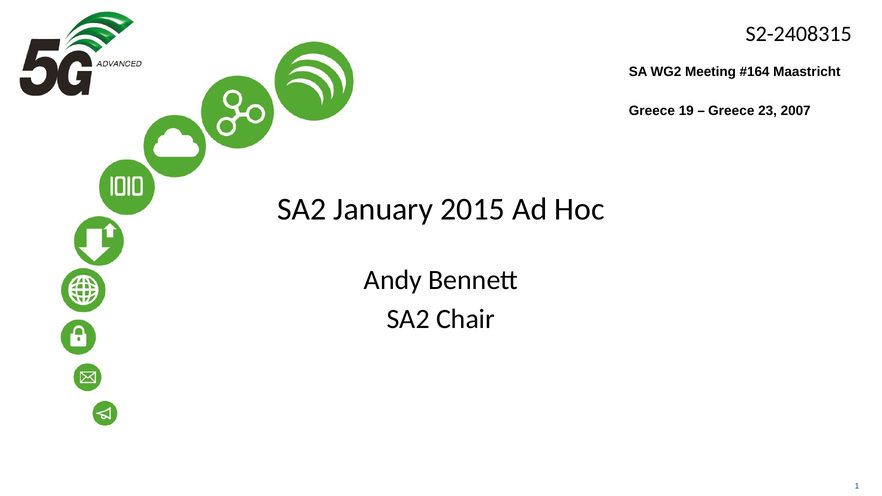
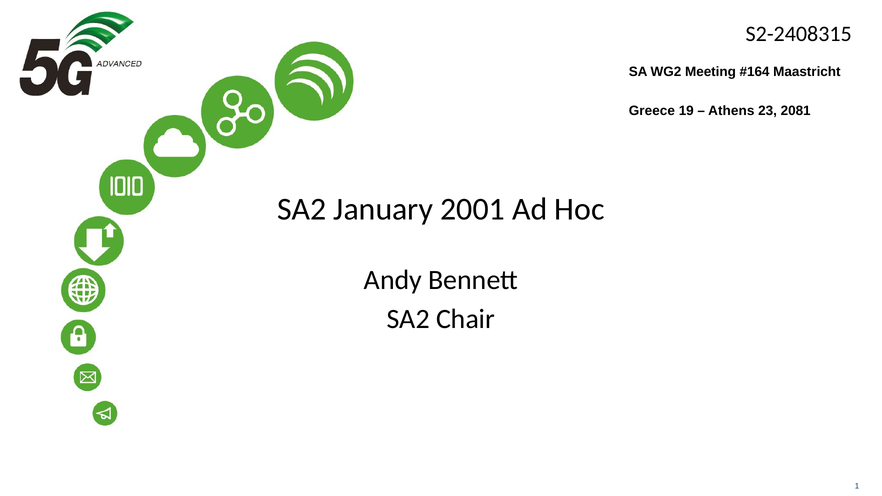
Greece at (731, 111): Greece -> Athens
2007: 2007 -> 2081
2015: 2015 -> 2001
